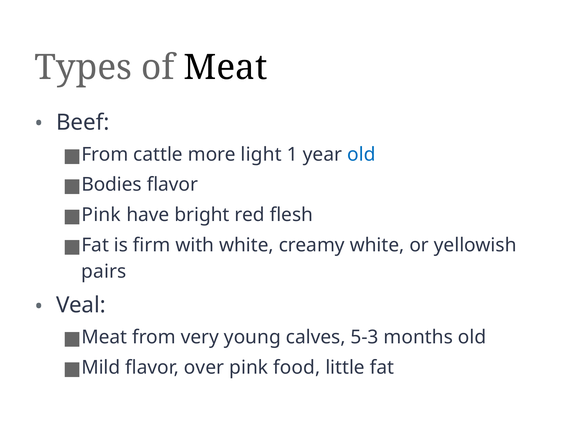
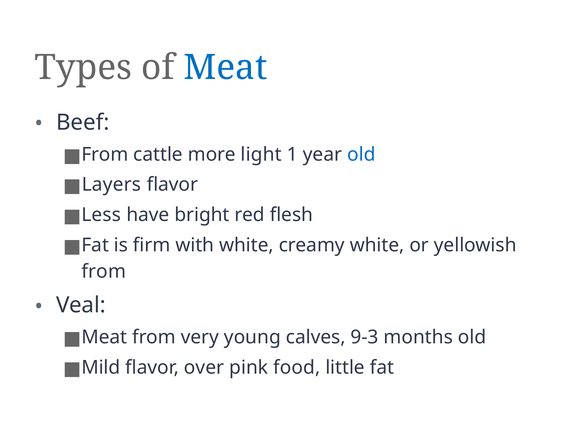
Meat at (225, 68) colour: black -> blue
Bodies: Bodies -> Layers
Pink at (101, 215): Pink -> Less
pairs at (104, 272): pairs -> from
5-3: 5-3 -> 9-3
